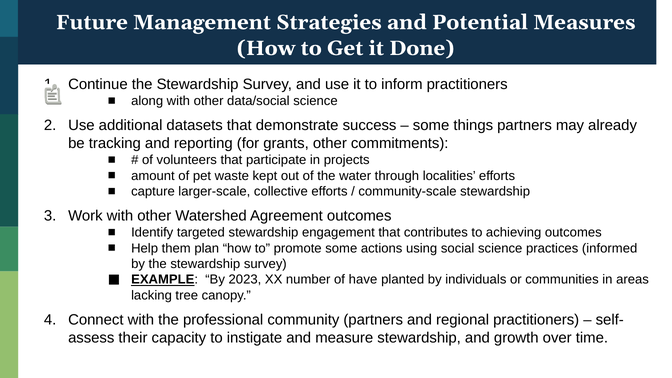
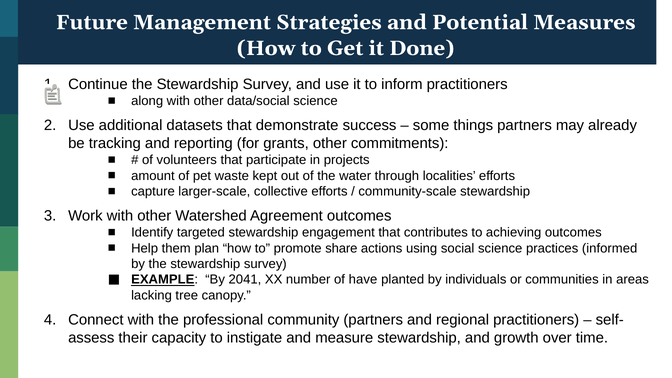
promote some: some -> share
2023: 2023 -> 2041
